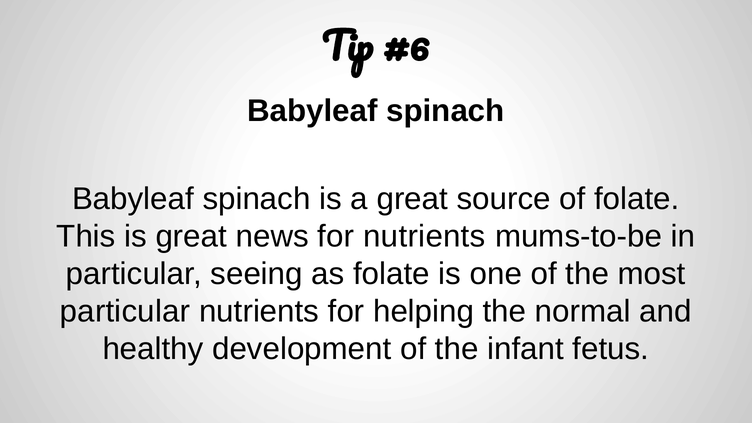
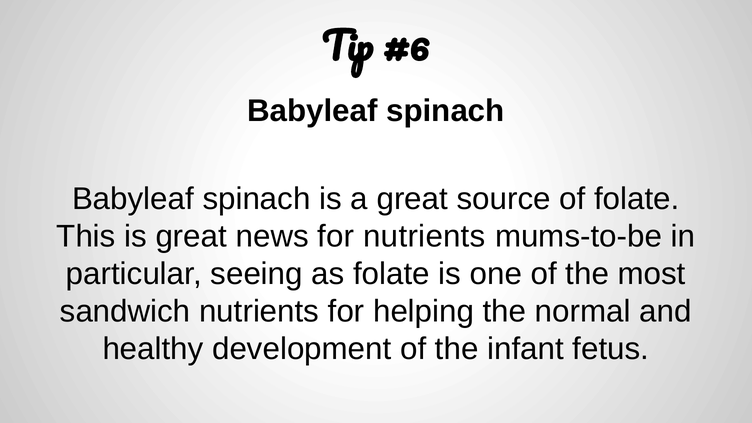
particular at (125, 311): particular -> sandwich
